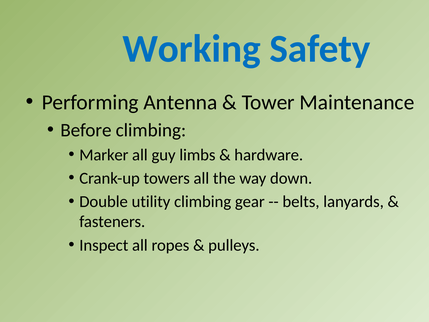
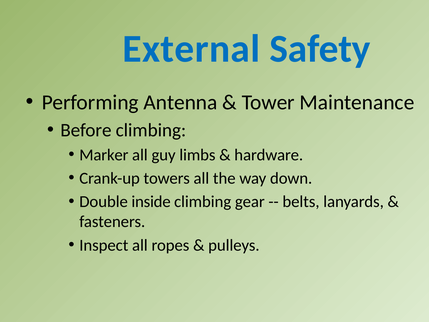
Working: Working -> External
utility: utility -> inside
